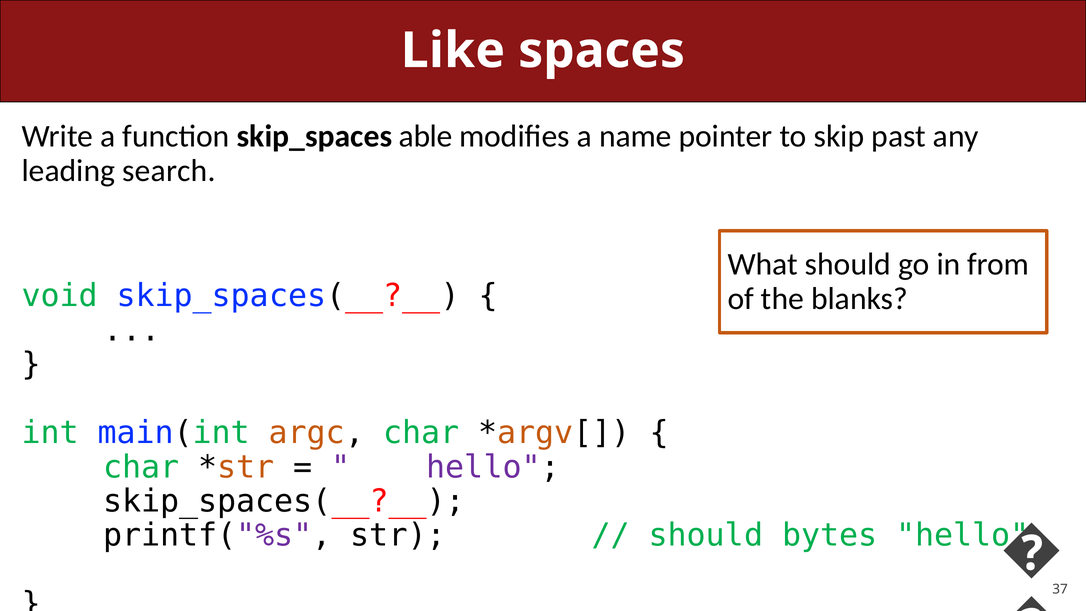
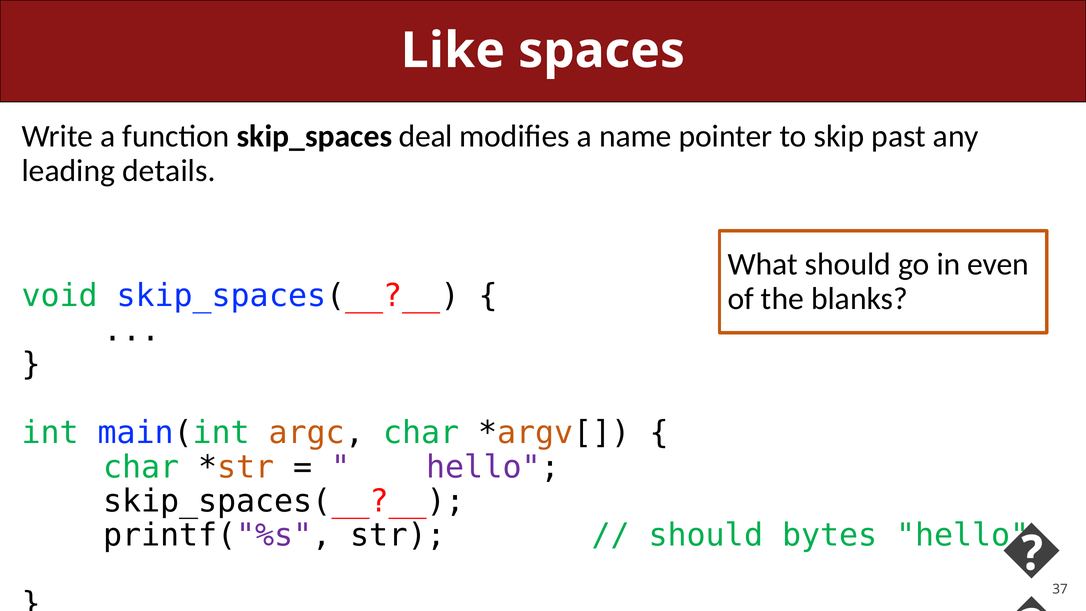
able: able -> deal
search: search -> details
from: from -> even
